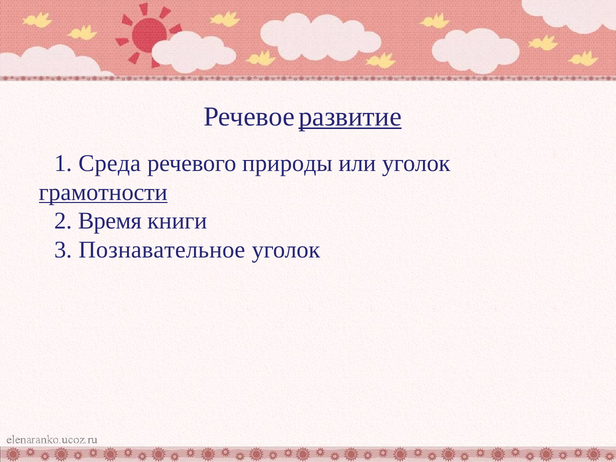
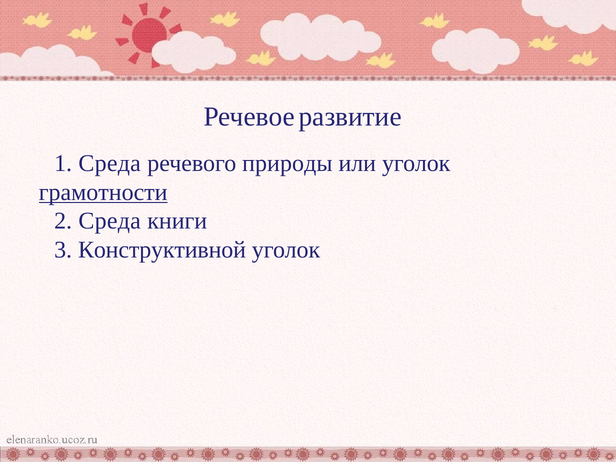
развитие underline: present -> none
2 Время: Время -> Среда
Познавательное: Познавательное -> Конструктивной
